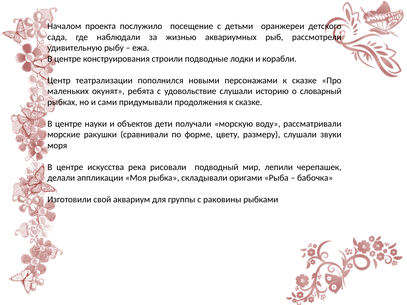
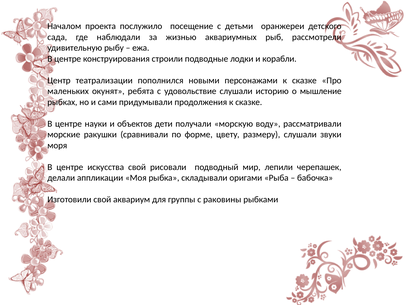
словарный: словарный -> мышление
искусства река: река -> свой
